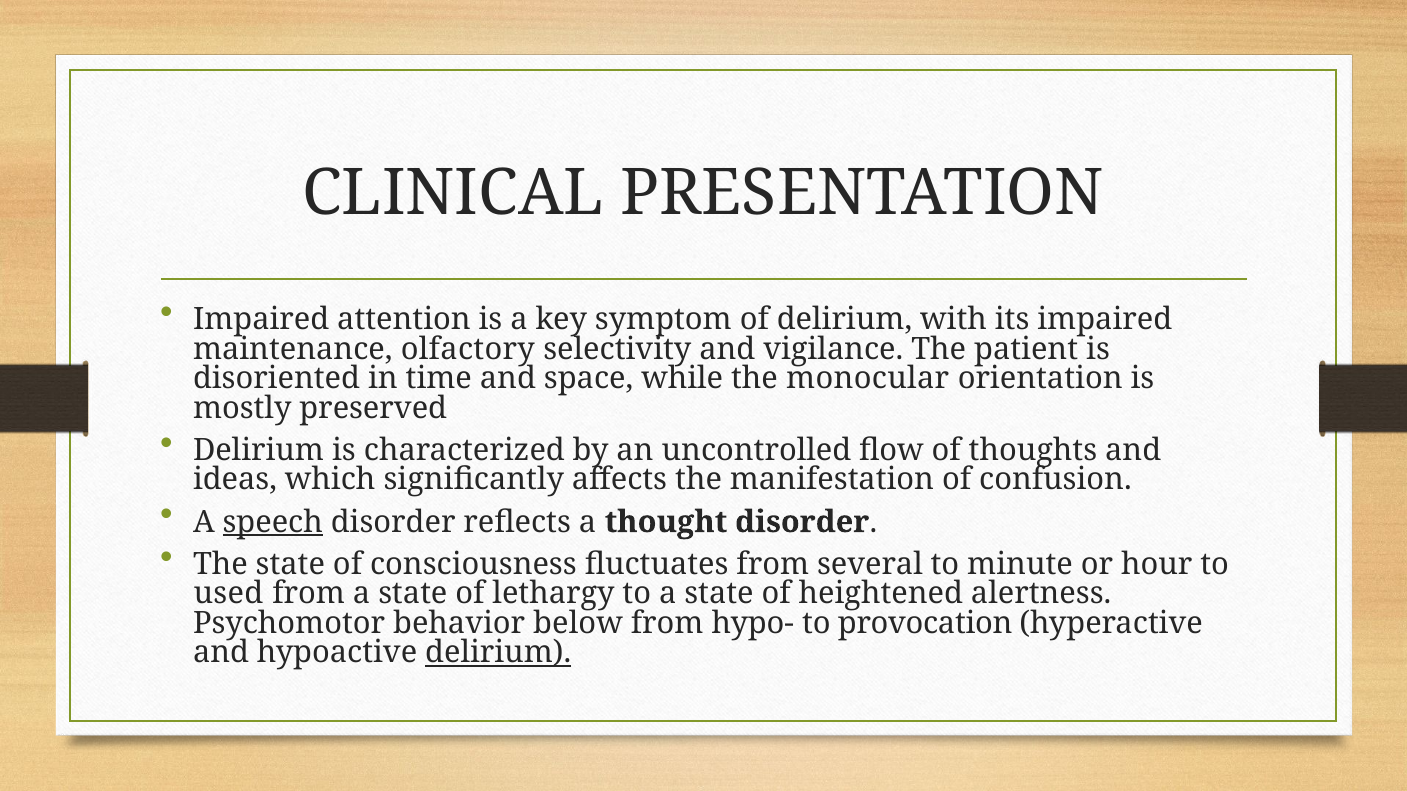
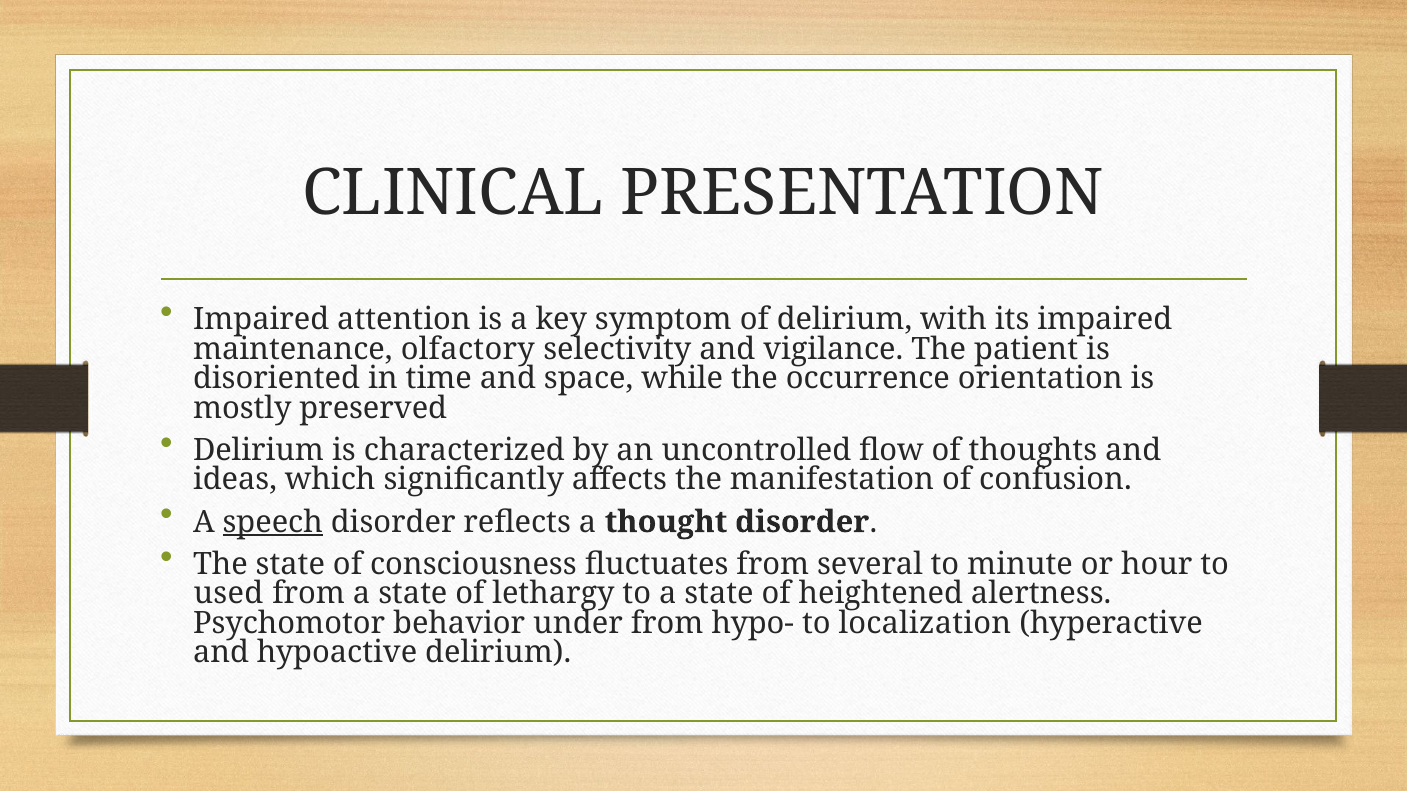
monocular: monocular -> occurrence
below: below -> under
provocation: provocation -> localization
delirium at (498, 653) underline: present -> none
